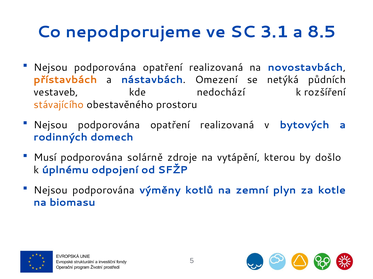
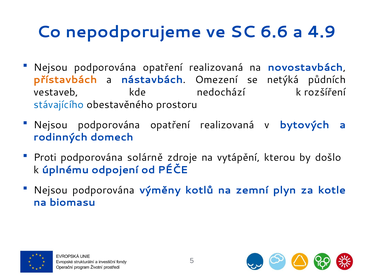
3.1: 3.1 -> 6.6
8.5: 8.5 -> 4.9
stávajícího colour: orange -> blue
Musí: Musí -> Proti
SFŽP: SFŽP -> PÉČE
